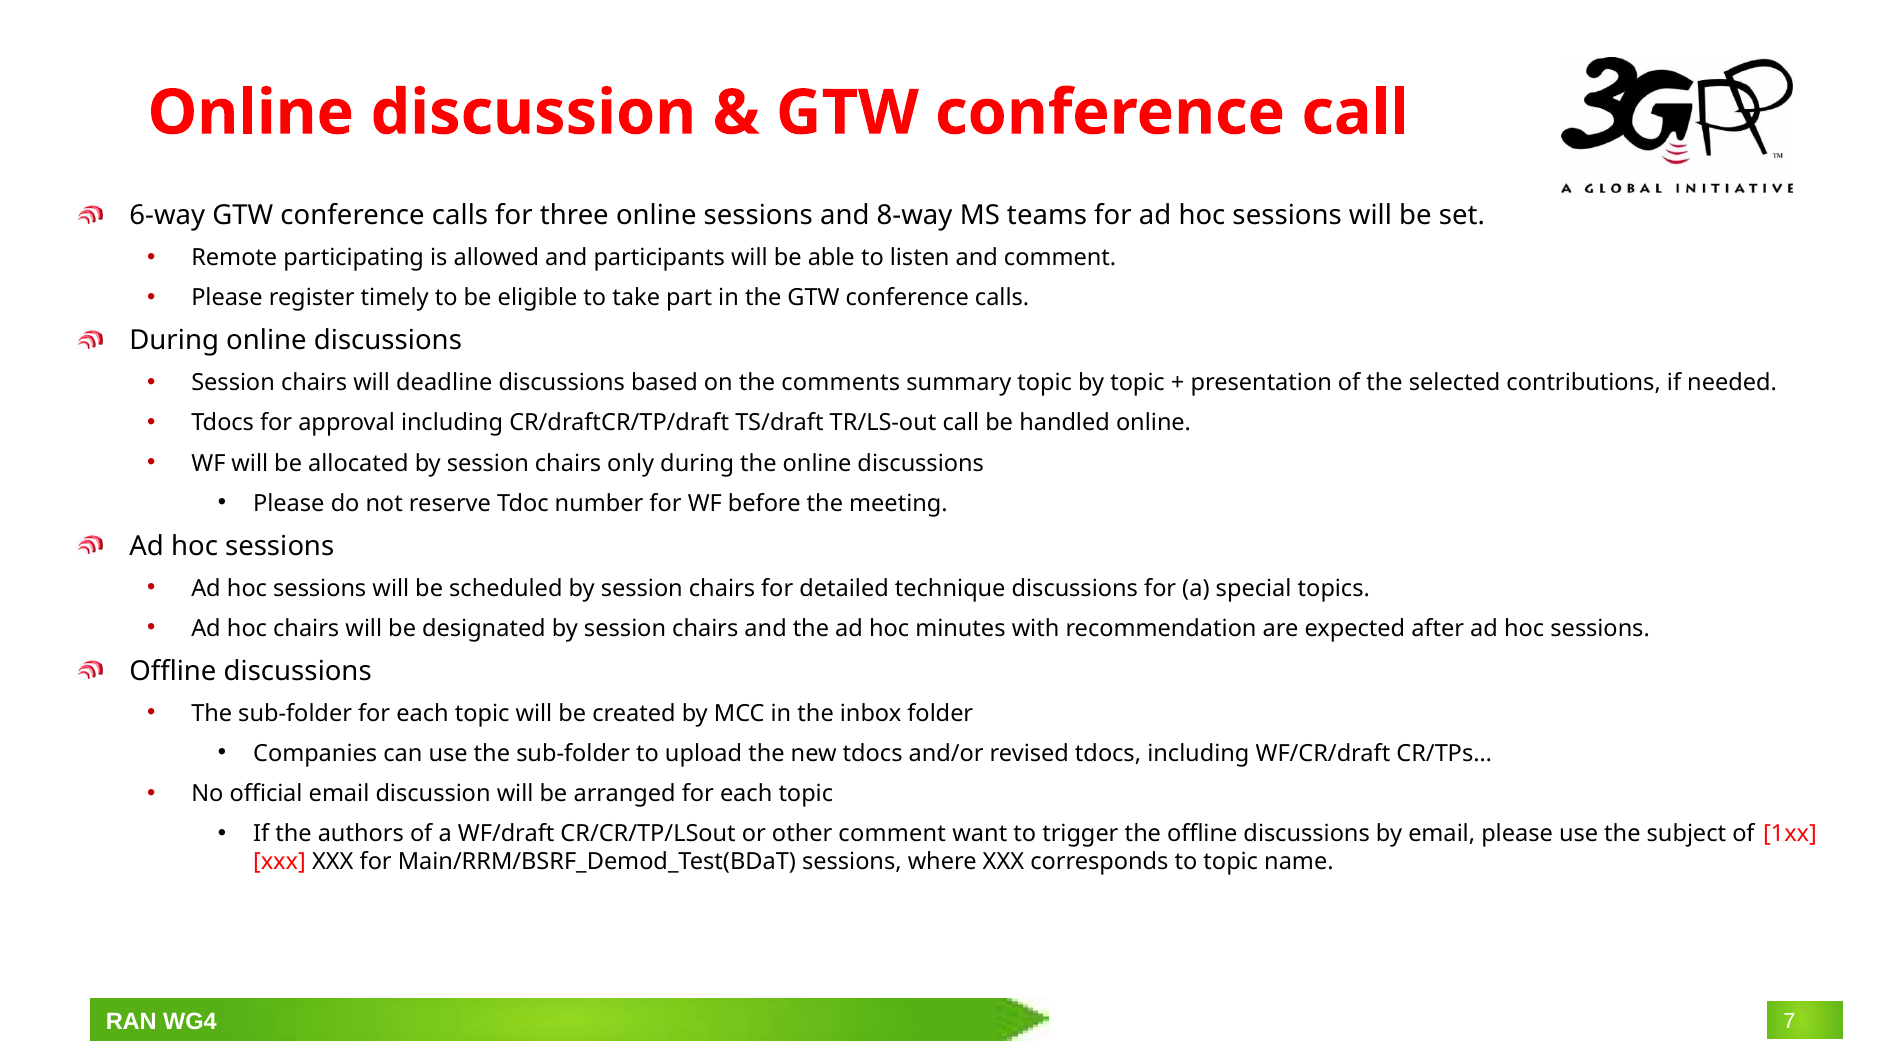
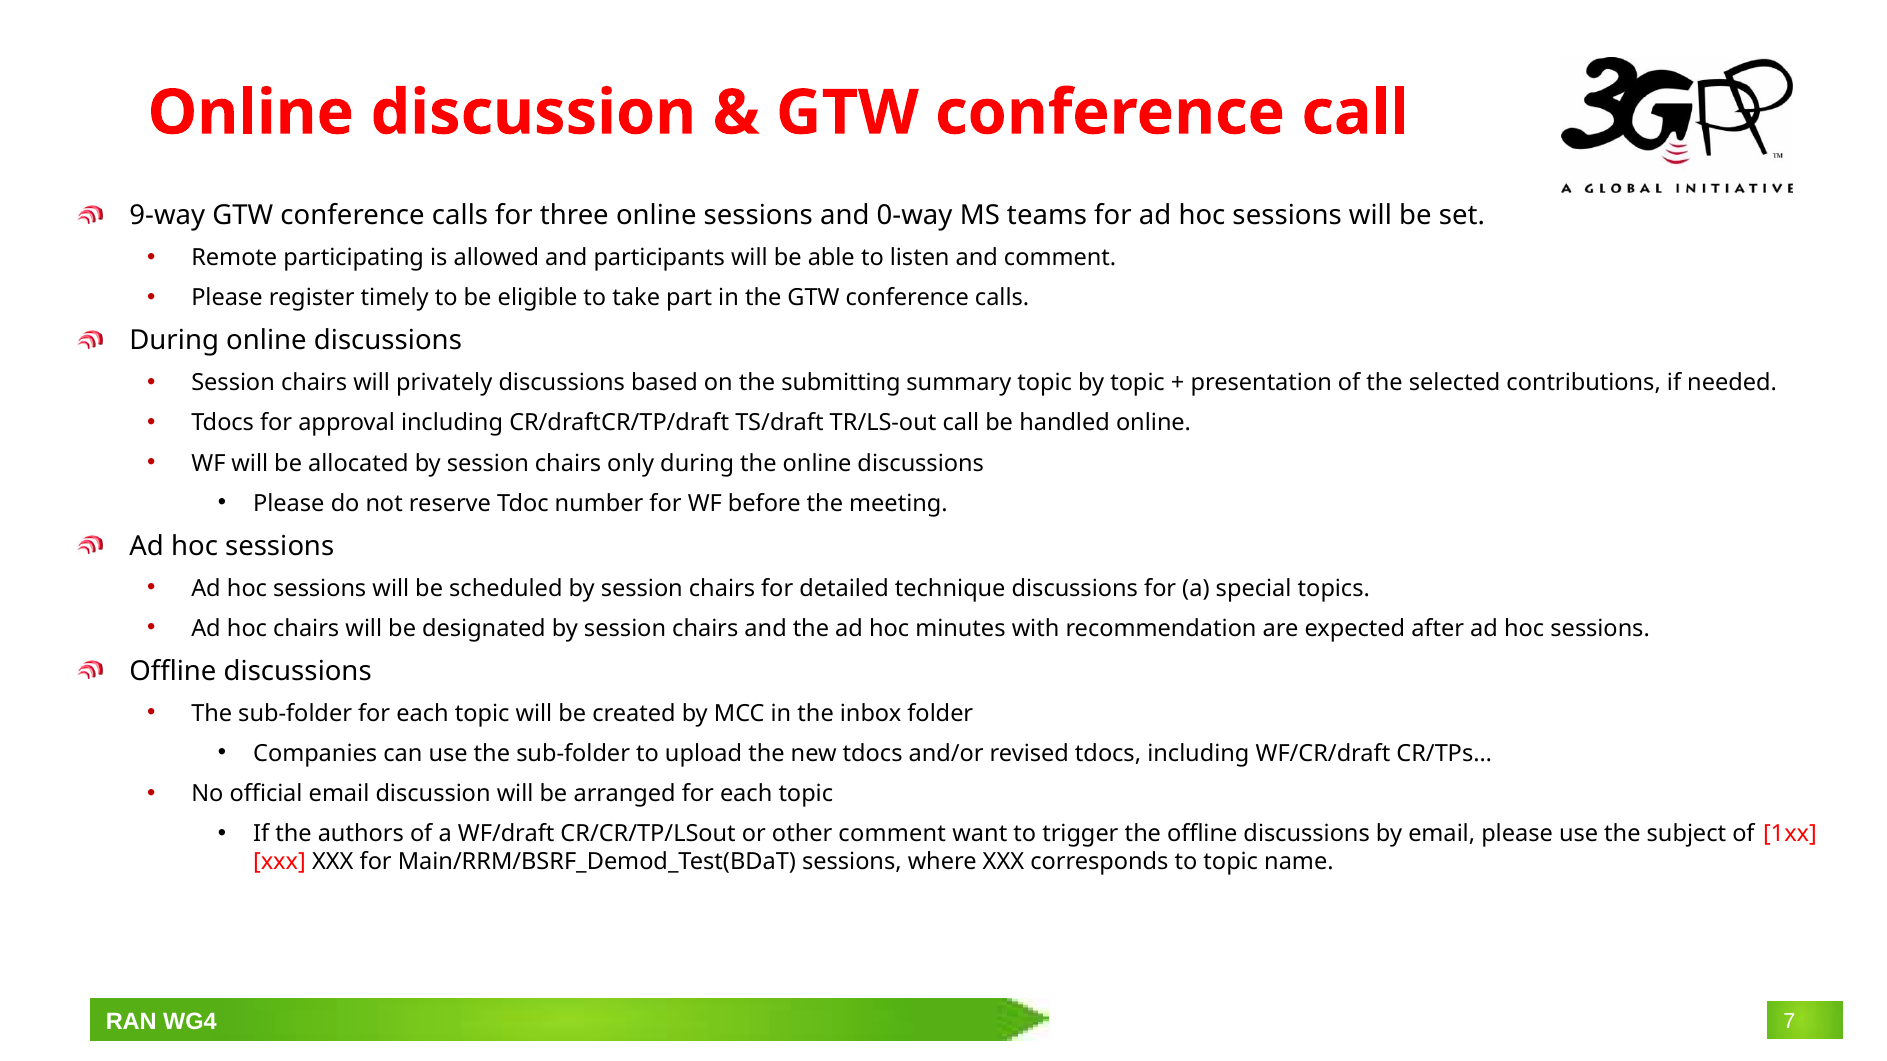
6-way: 6-way -> 9-way
8-way: 8-way -> 0-way
deadline: deadline -> privately
comments: comments -> submitting
